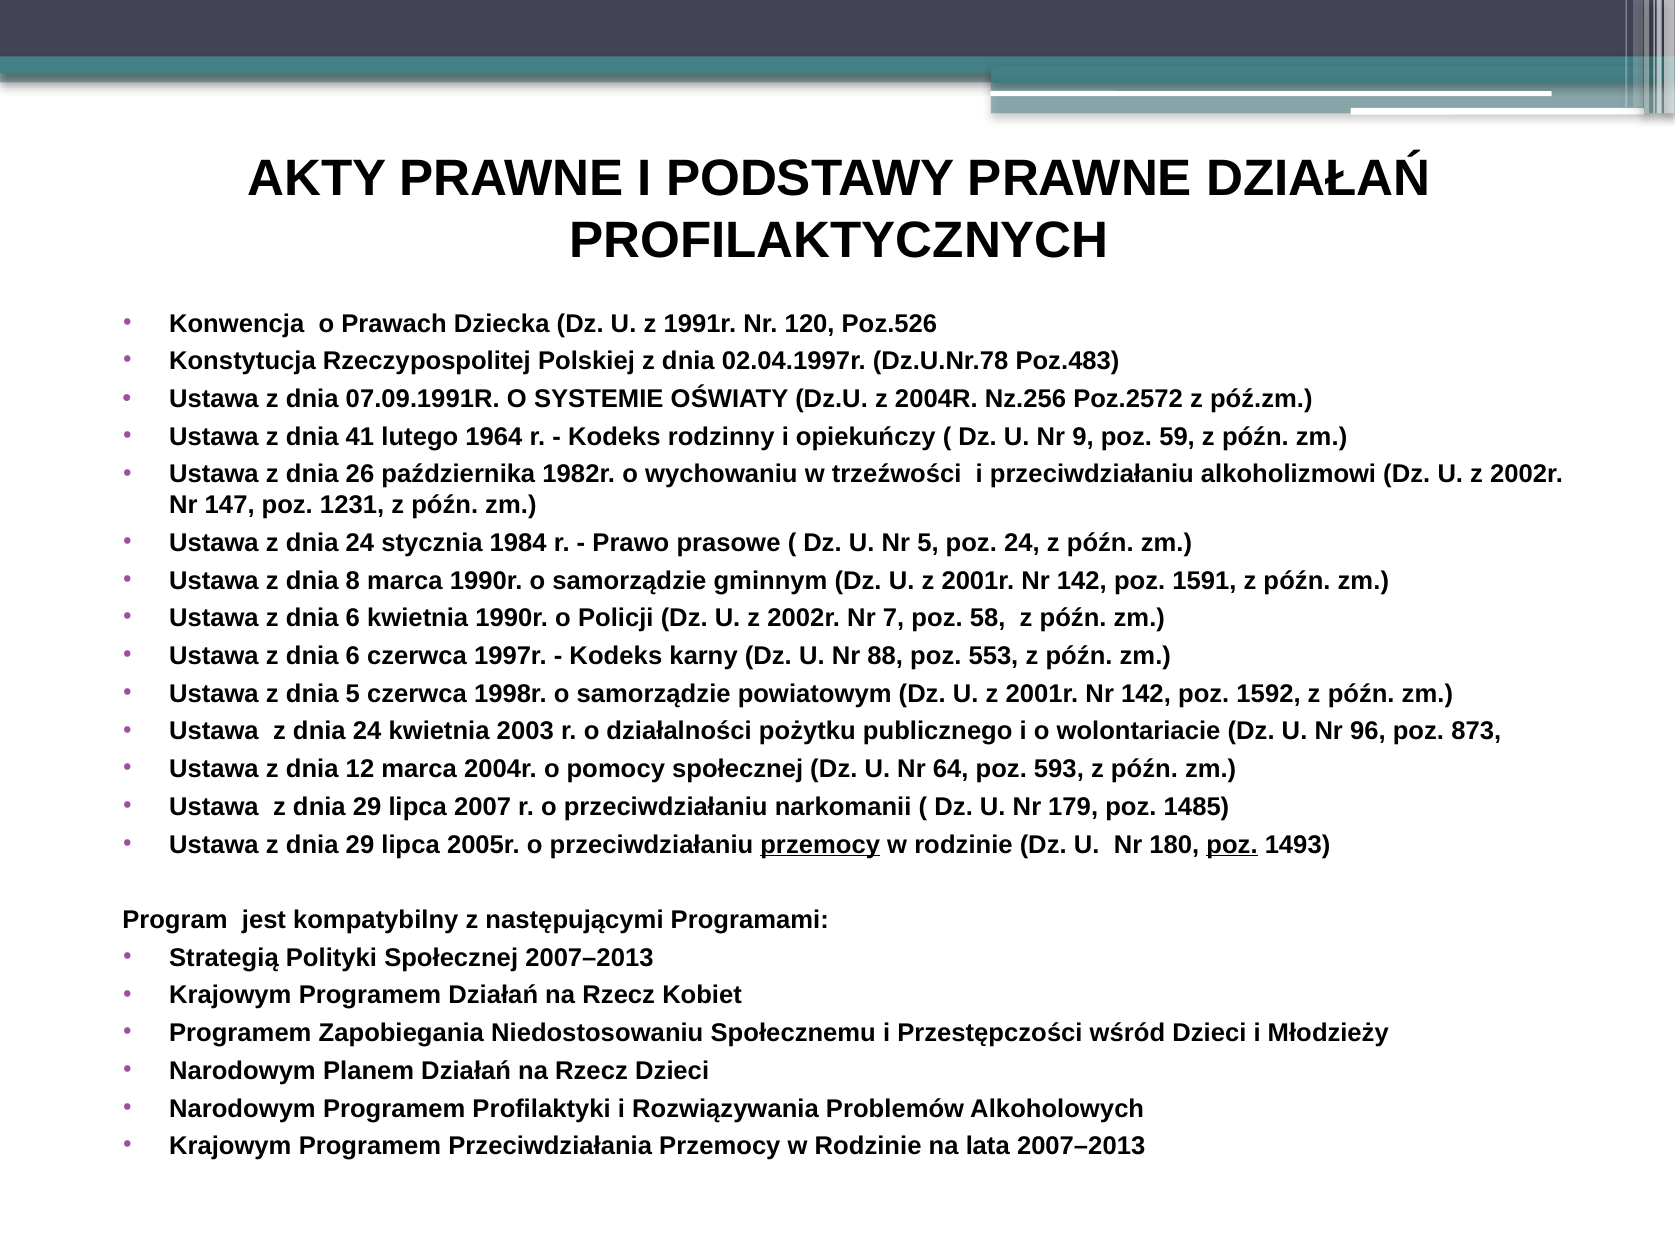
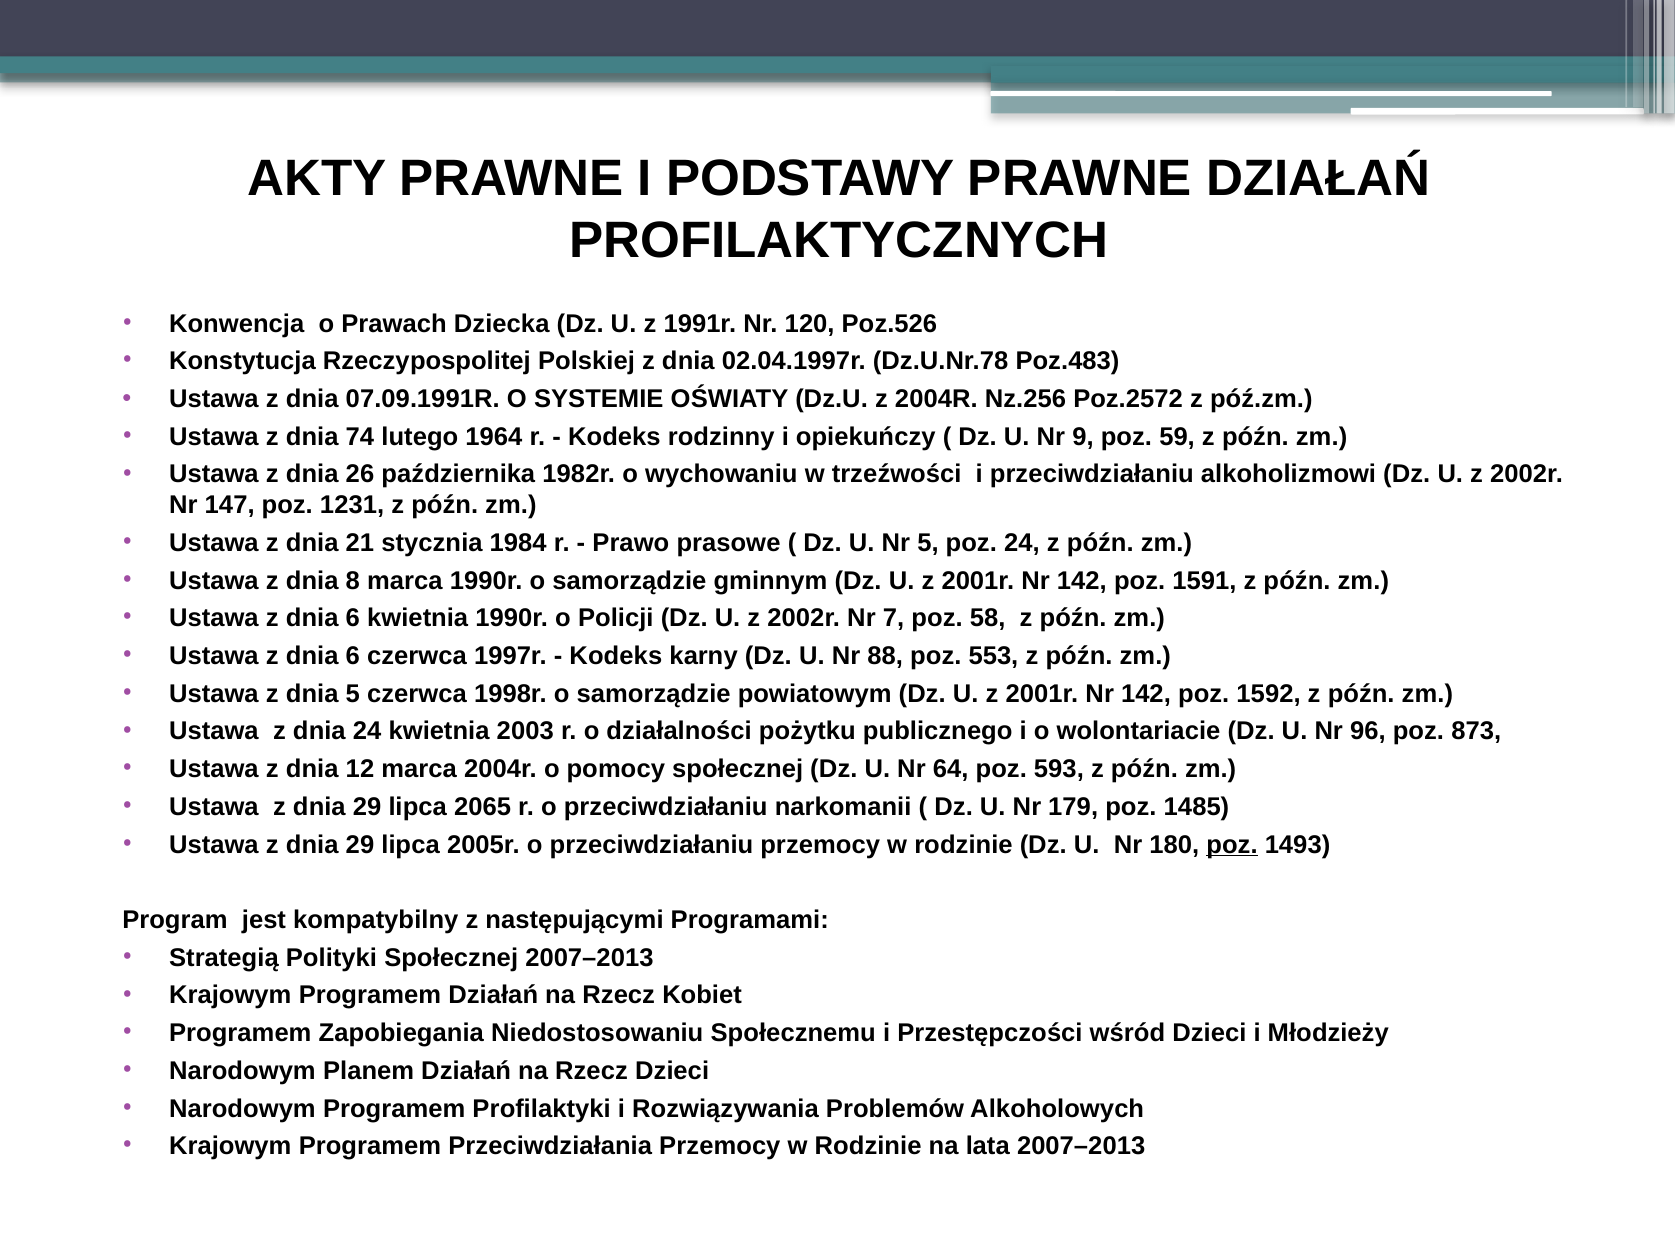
41: 41 -> 74
24 at (360, 543): 24 -> 21
2007: 2007 -> 2065
przemocy at (820, 845) underline: present -> none
